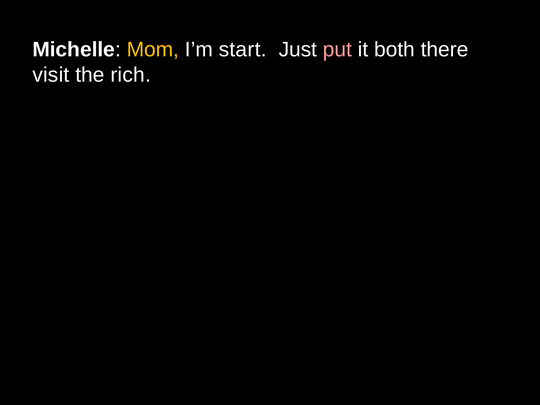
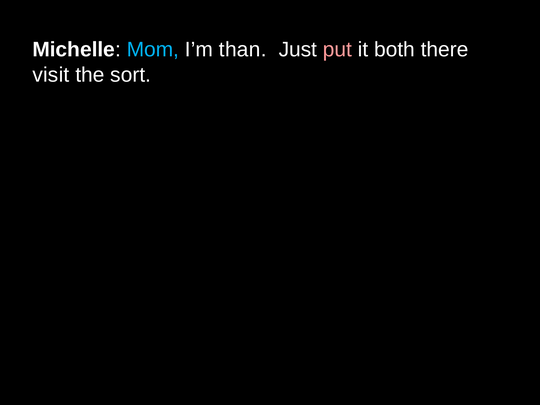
Mom colour: yellow -> light blue
start: start -> than
rich: rich -> sort
